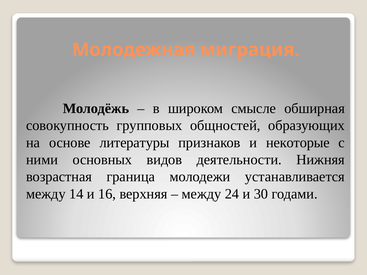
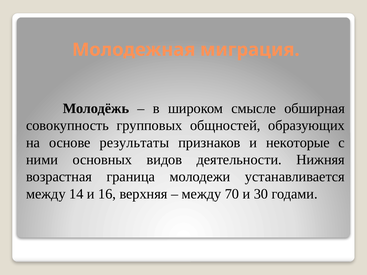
литературы: литературы -> результаты
24: 24 -> 70
